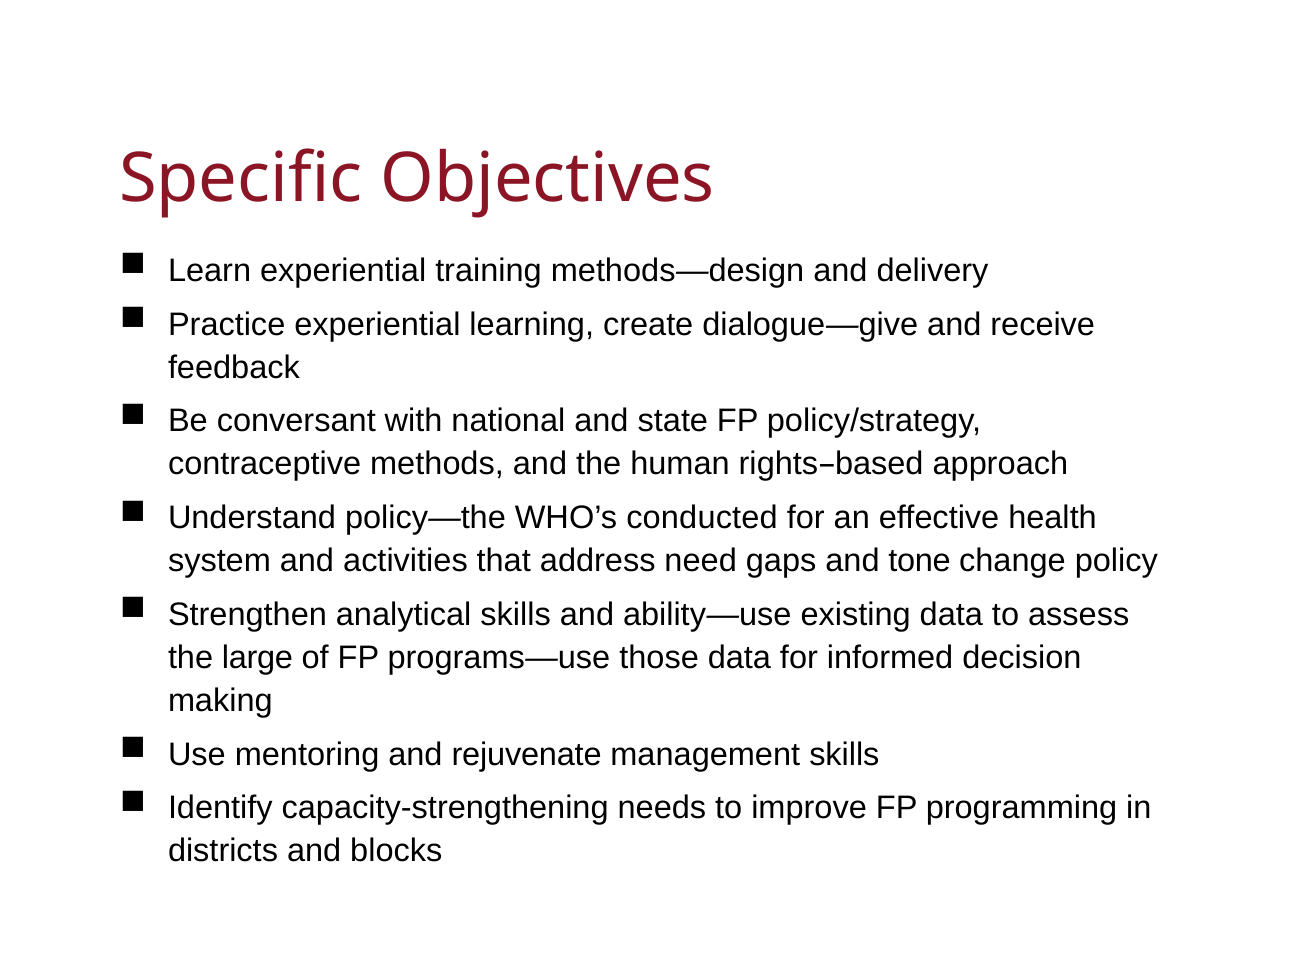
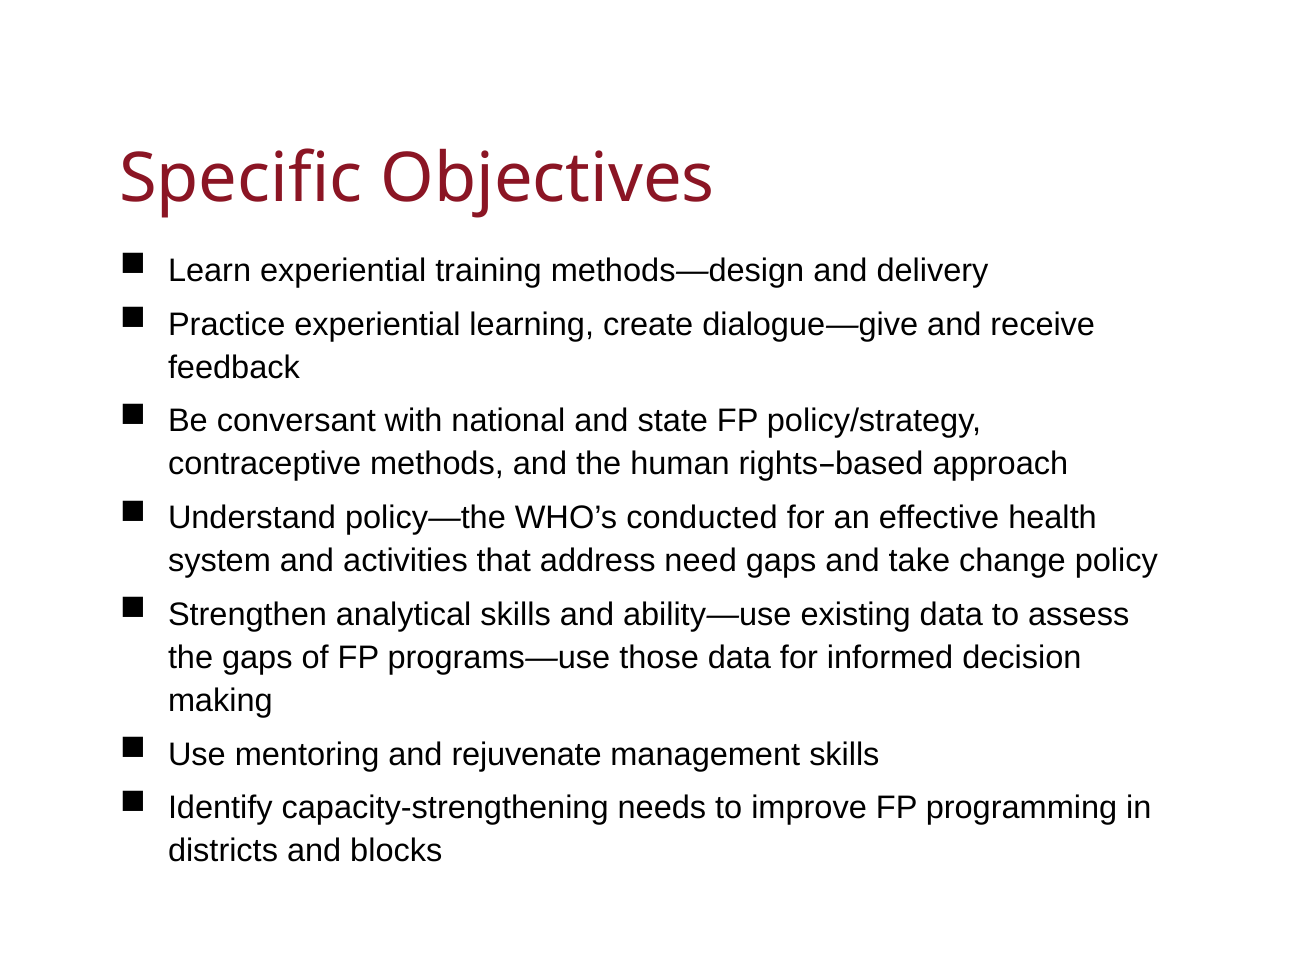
tone: tone -> take
the large: large -> gaps
